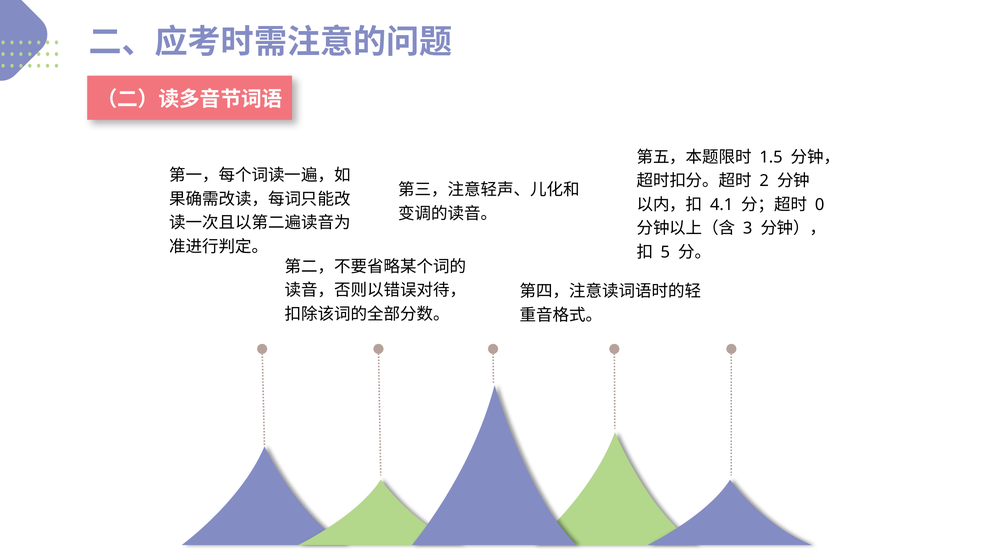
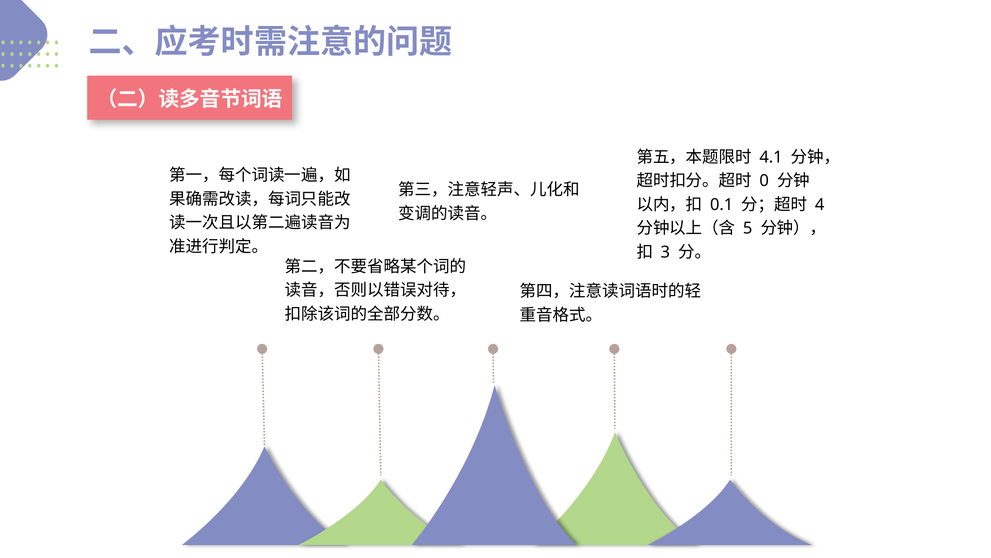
1.5: 1.5 -> 4.1
2: 2 -> 0
4.1: 4.1 -> 0.1
0: 0 -> 4
3: 3 -> 5
5: 5 -> 3
